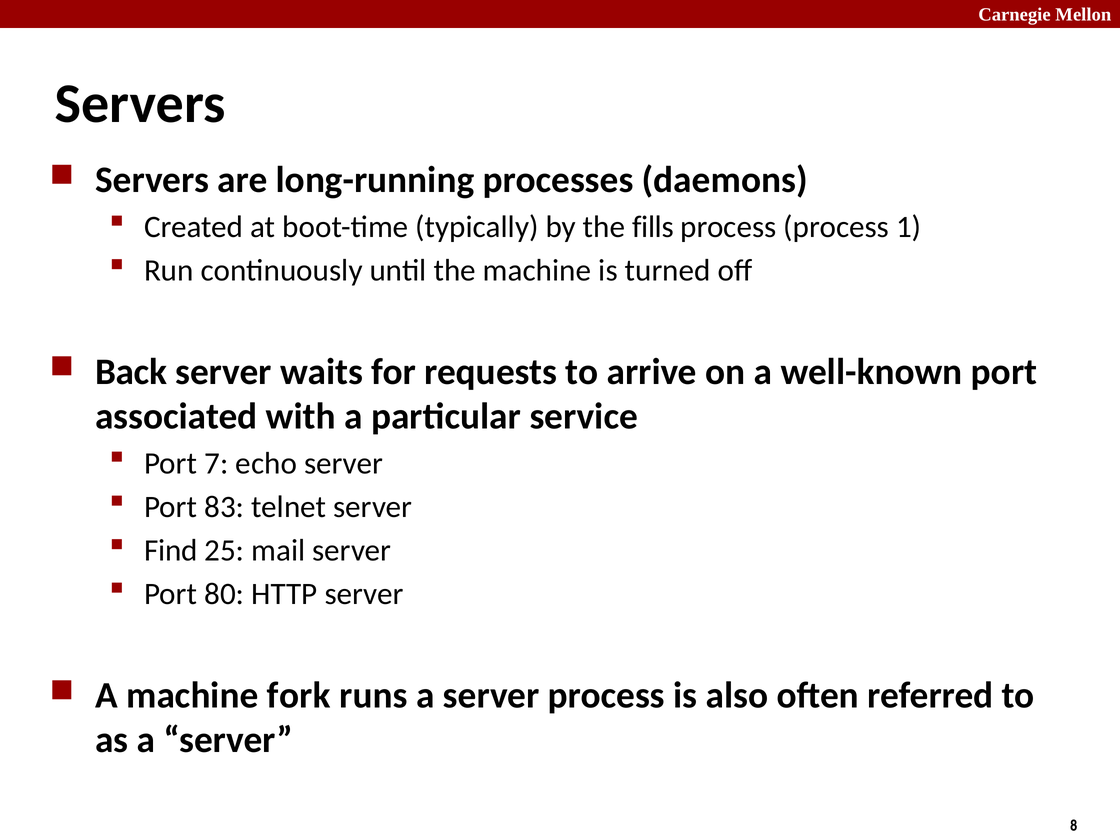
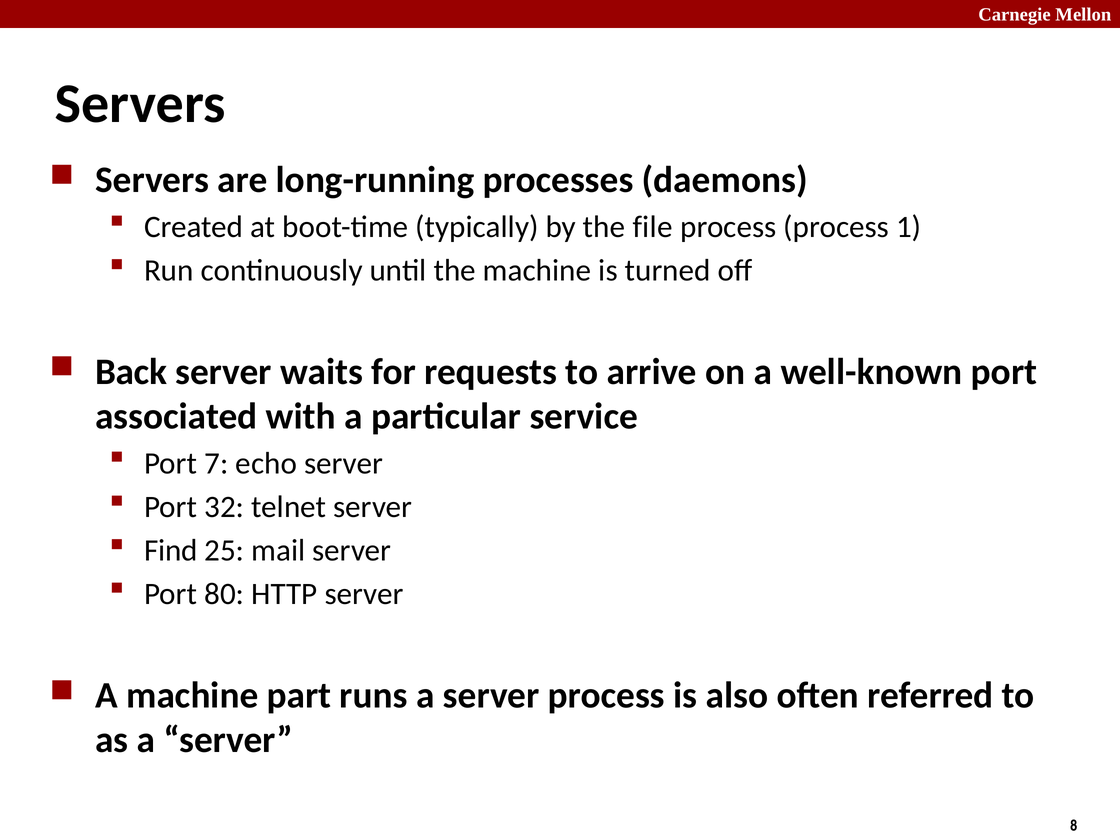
fills: fills -> file
83: 83 -> 32
fork: fork -> part
